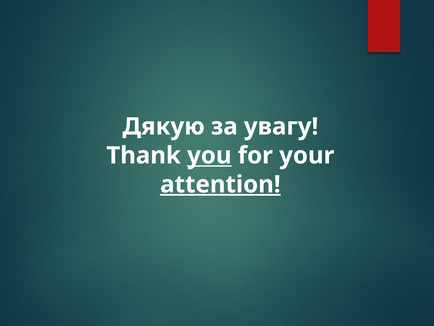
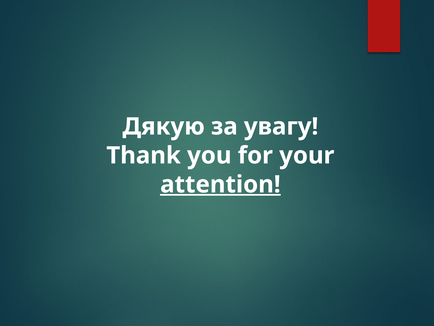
you underline: present -> none
